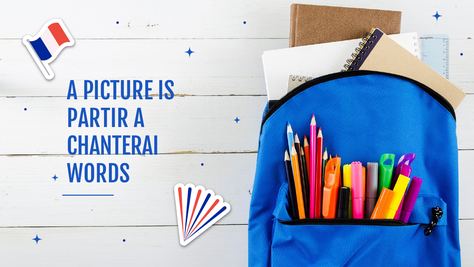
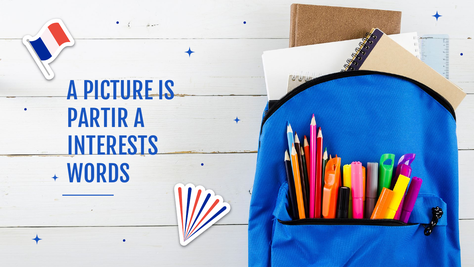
CHANTERAI: CHANTERAI -> INTERESTS
